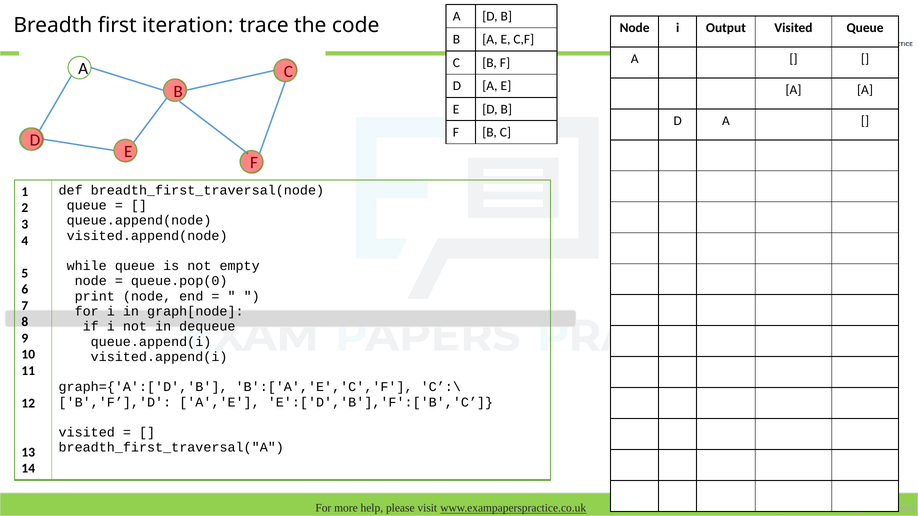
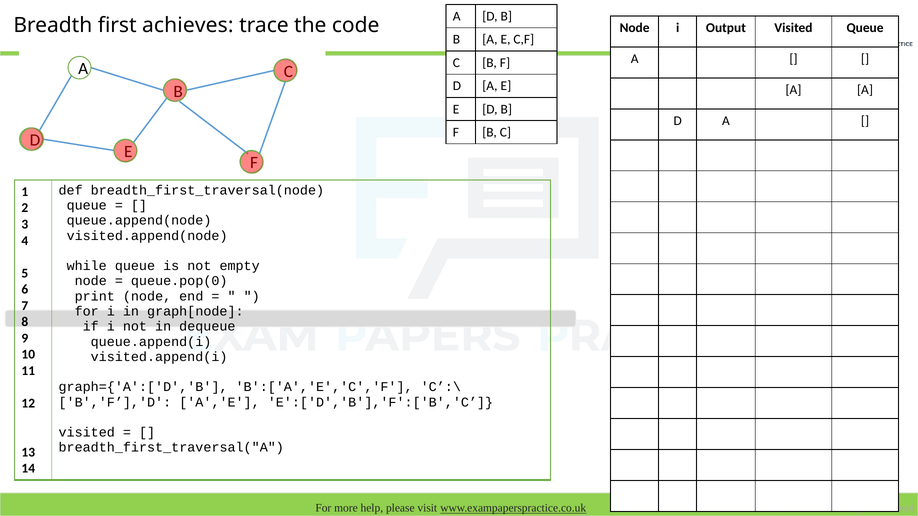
iteration: iteration -> achieves
